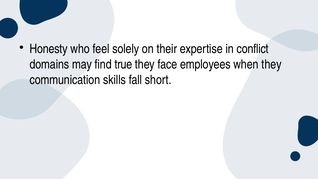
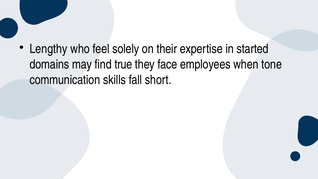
Honesty: Honesty -> Lengthy
conflict: conflict -> started
when they: they -> tone
